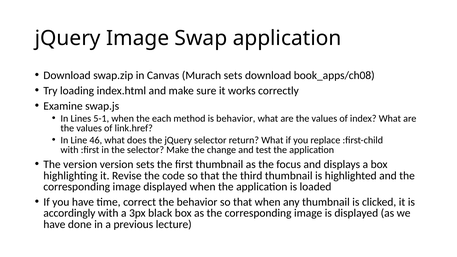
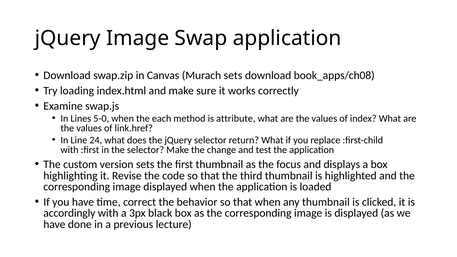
5-1: 5-1 -> 5-0
is behavior: behavior -> attribute
46: 46 -> 24
The version: version -> custom
